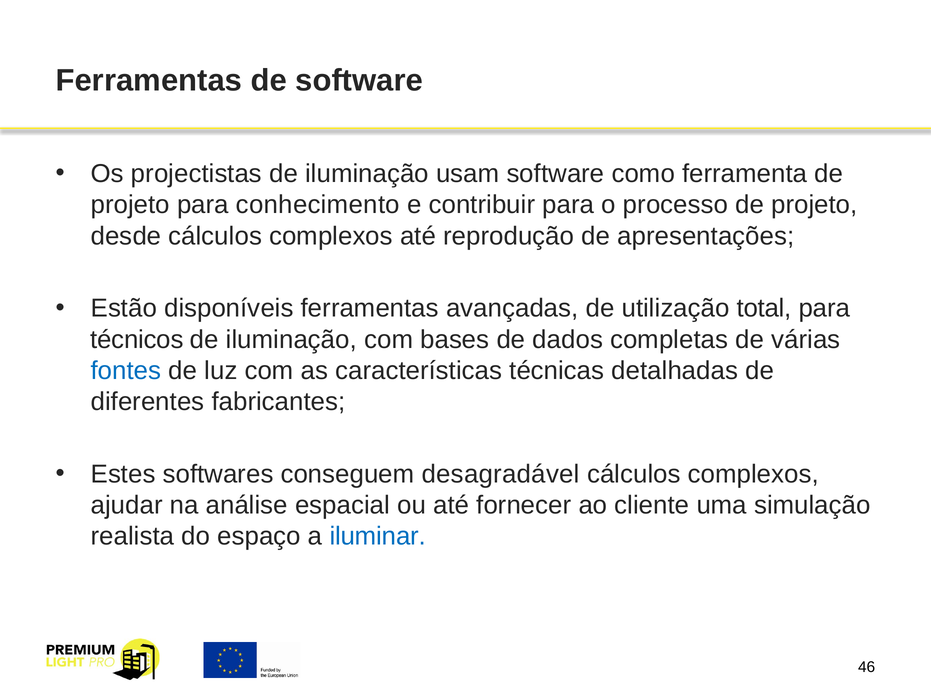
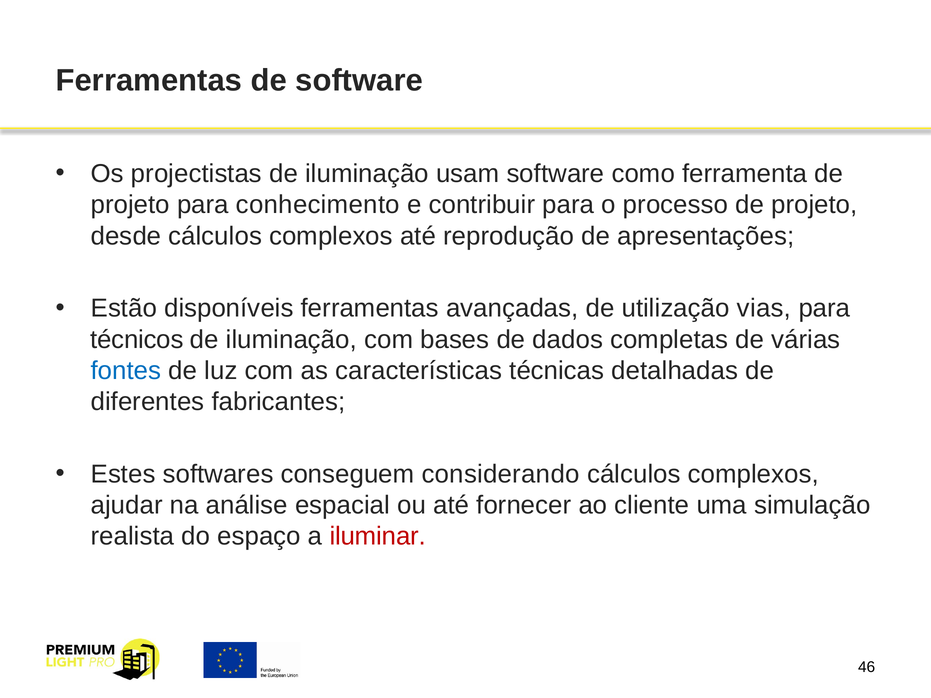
total: total -> vias
desagradável: desagradável -> considerando
iluminar colour: blue -> red
